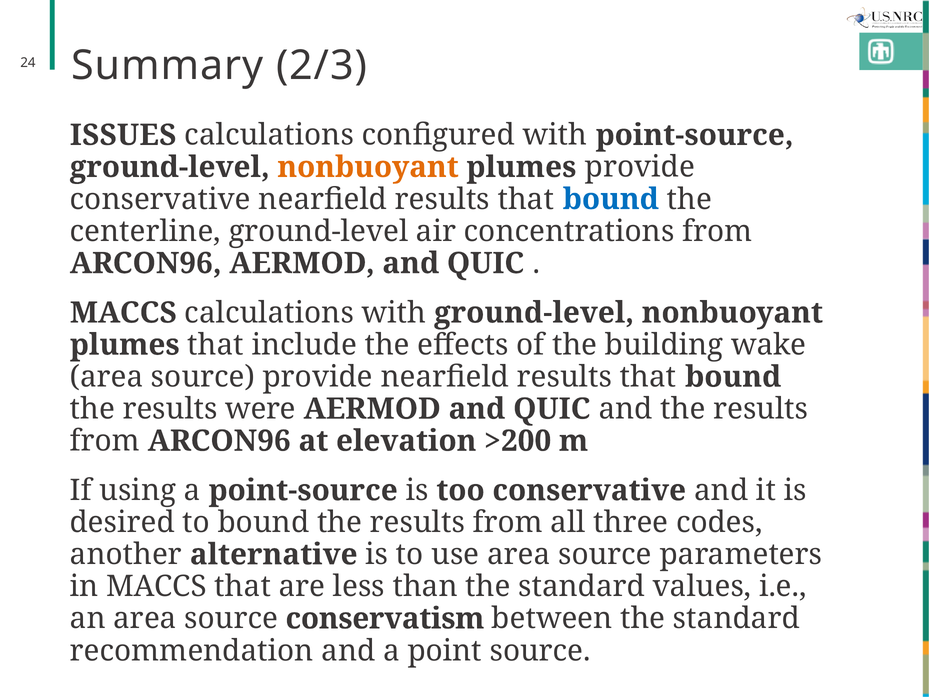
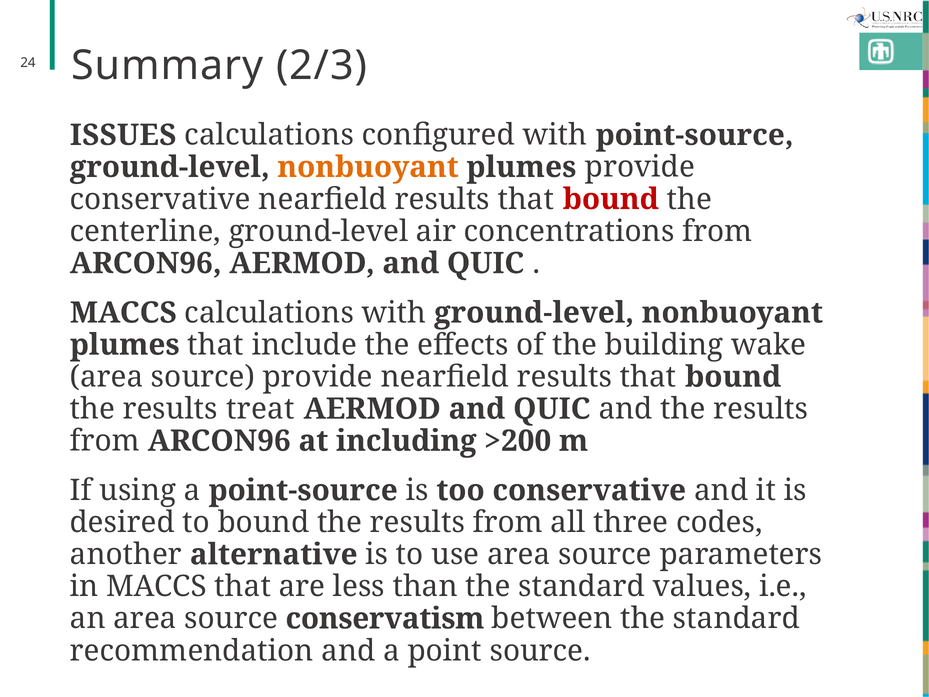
bound at (611, 199) colour: blue -> red
were: were -> treat
elevation: elevation -> including
